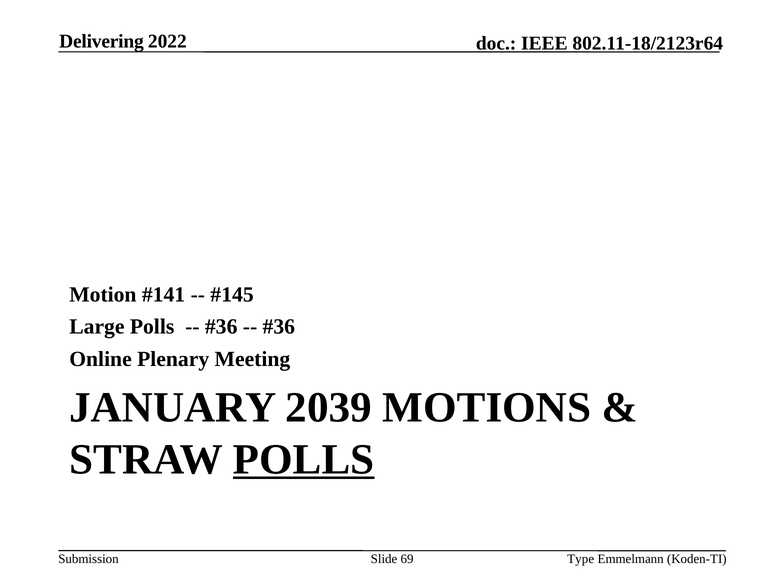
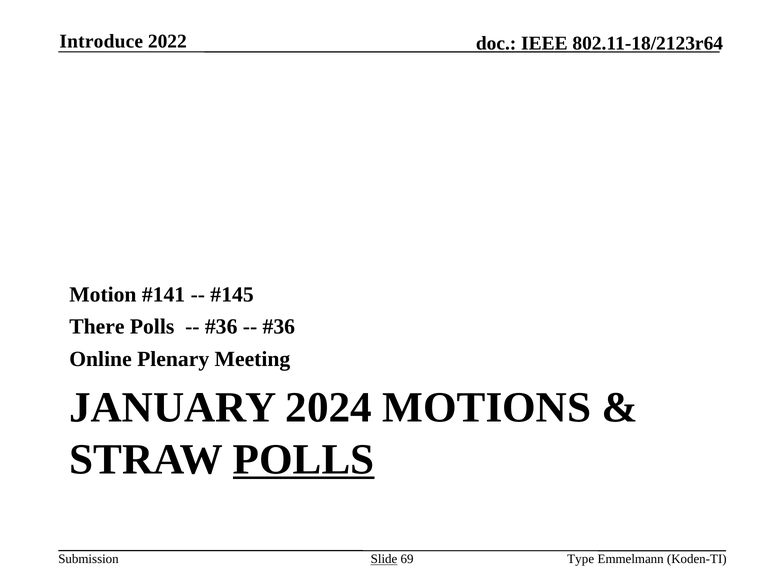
Delivering: Delivering -> Introduce
Large: Large -> There
2039: 2039 -> 2024
Slide underline: none -> present
